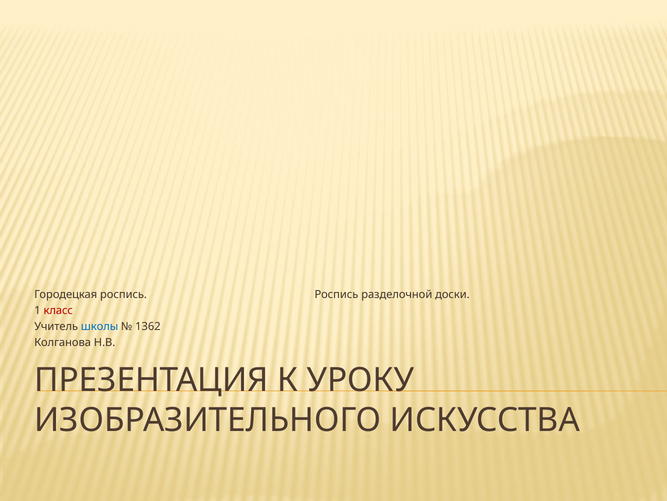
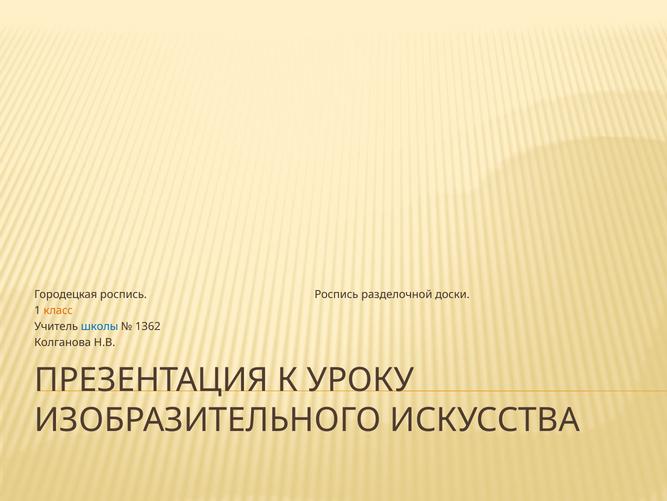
класс colour: red -> orange
